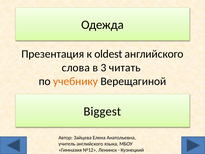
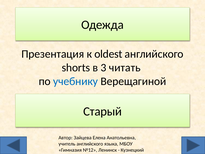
слова: слова -> shorts
учебнику colour: orange -> blue
Biggest: Biggest -> Старый
